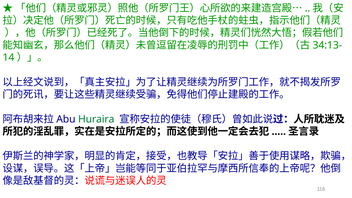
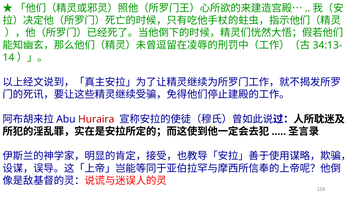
Huraira colour: green -> red
